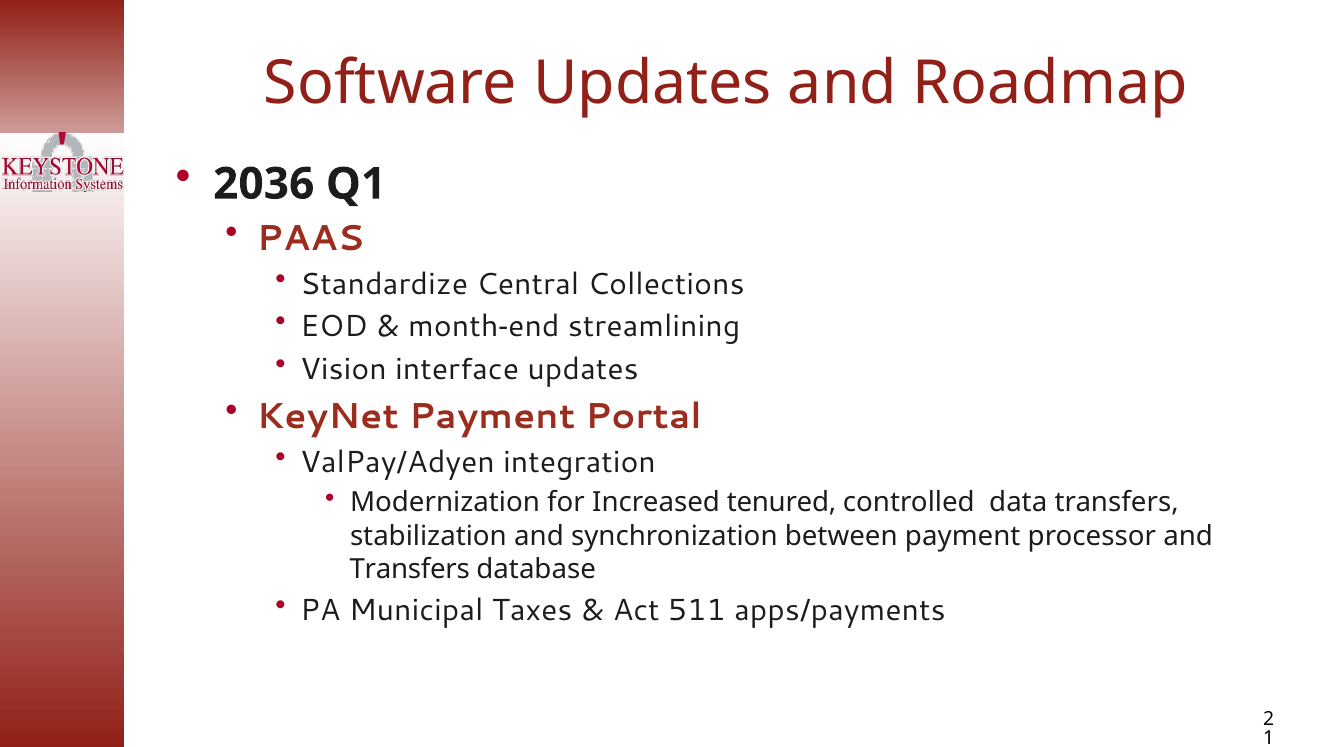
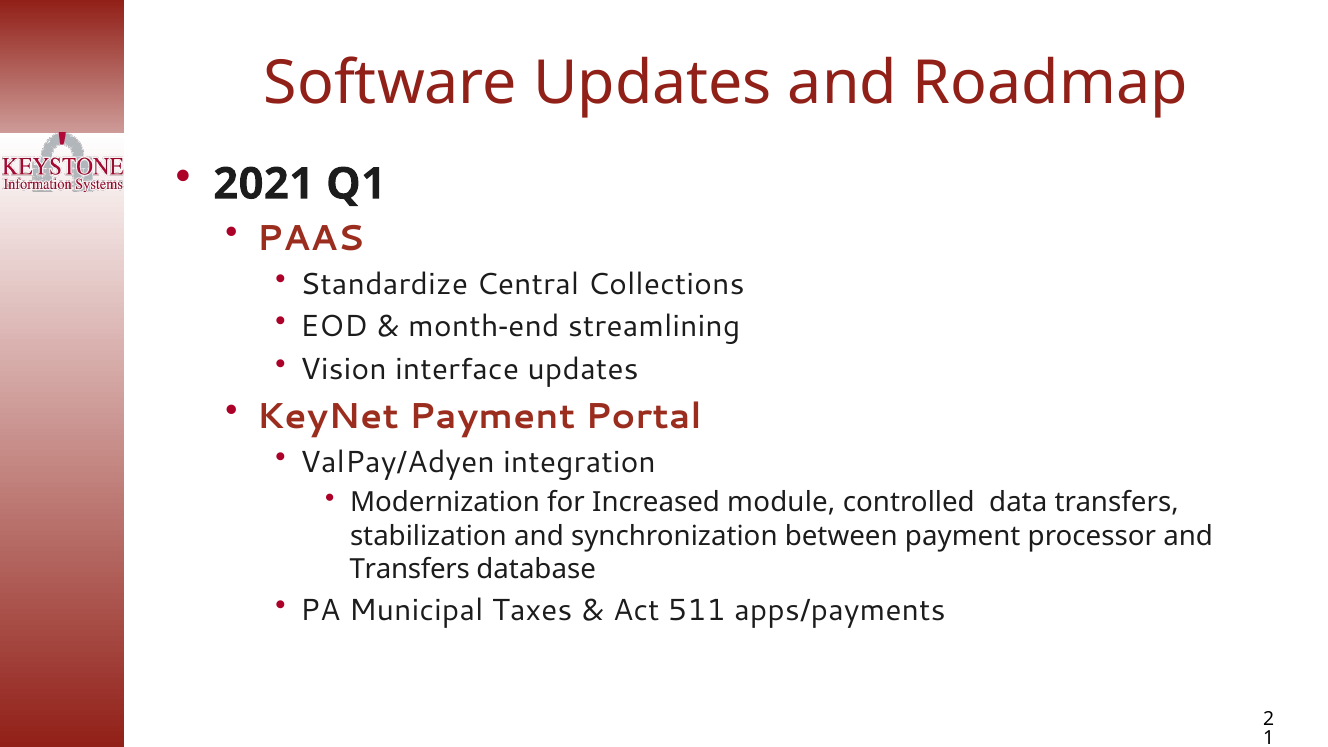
2036: 2036 -> 2021
tenured: tenured -> module
